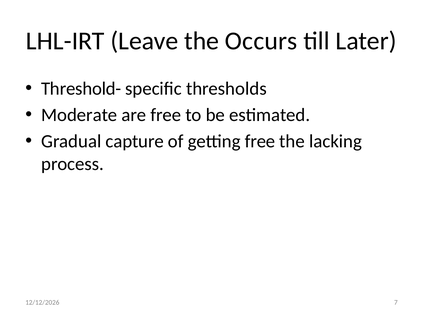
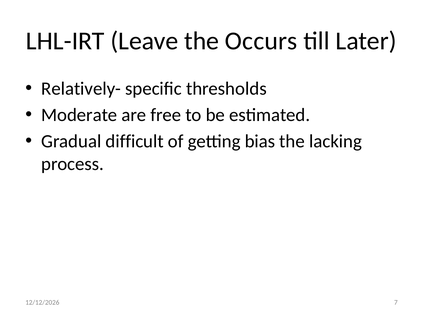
Threshold-: Threshold- -> Relatively-
capture: capture -> difficult
getting free: free -> bias
